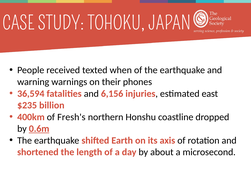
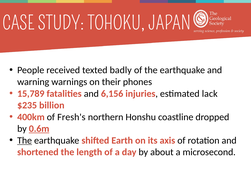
when: when -> badly
36,594: 36,594 -> 15,789
east: east -> lack
The at (25, 141) underline: none -> present
